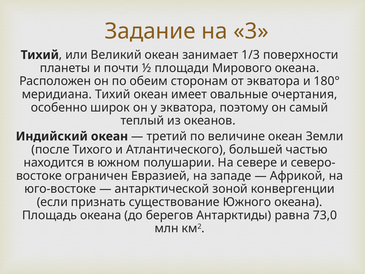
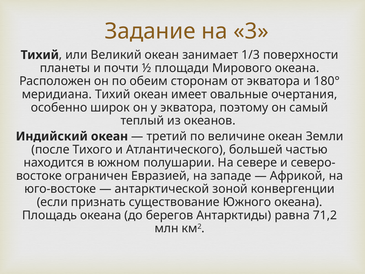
73,0: 73,0 -> 71,2
